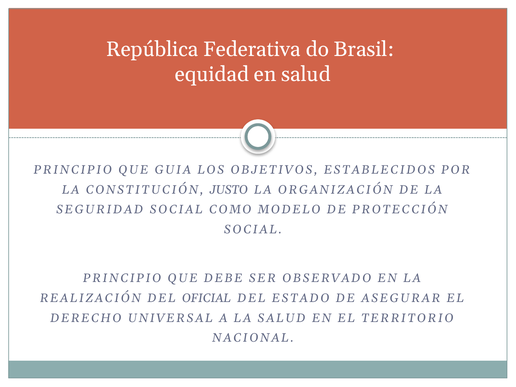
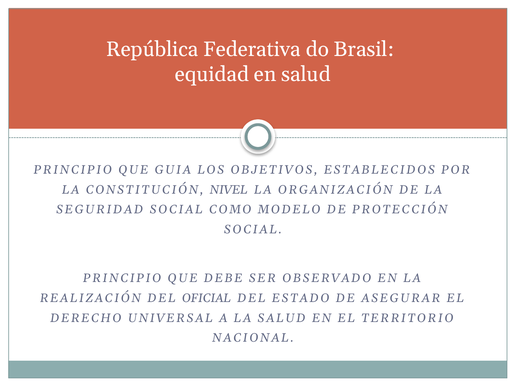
JUSTO: JUSTO -> NIVEL
